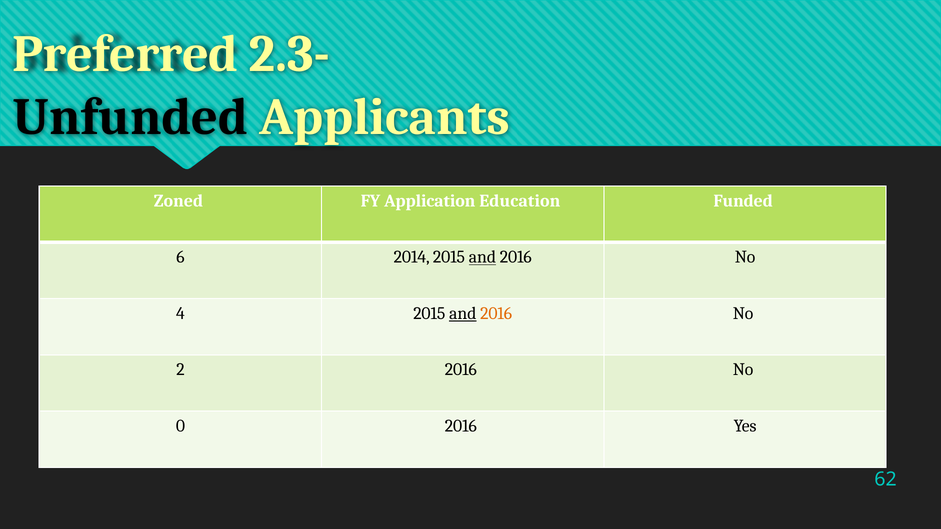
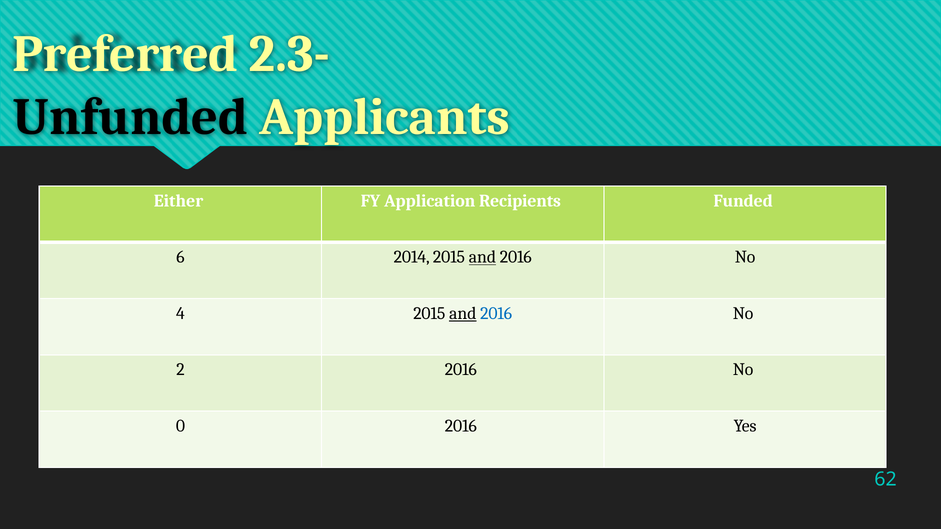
Zoned: Zoned -> Either
Education: Education -> Recipients
2016 at (496, 314) colour: orange -> blue
